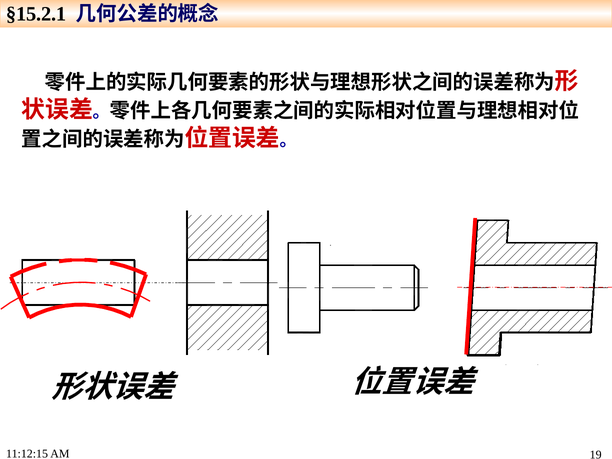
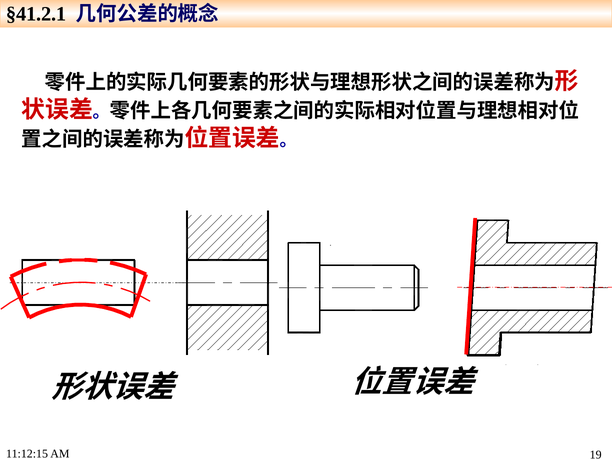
§15.2.1: §15.2.1 -> §41.2.1
